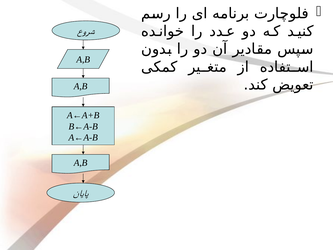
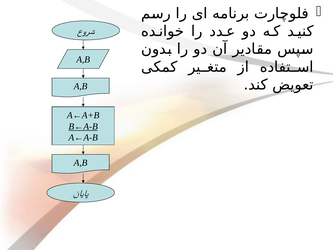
B←A-B underline: none -> present
